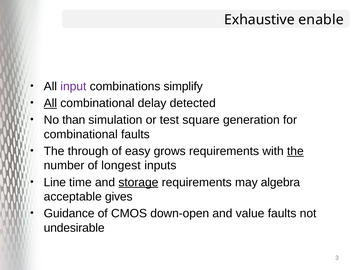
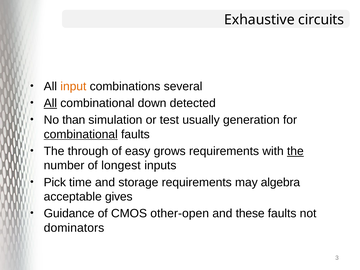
enable: enable -> circuits
input colour: purple -> orange
simplify: simplify -> several
delay: delay -> down
square: square -> usually
combinational at (81, 134) underline: none -> present
Line: Line -> Pick
storage underline: present -> none
down-open: down-open -> other-open
value: value -> these
undesirable: undesirable -> dominators
